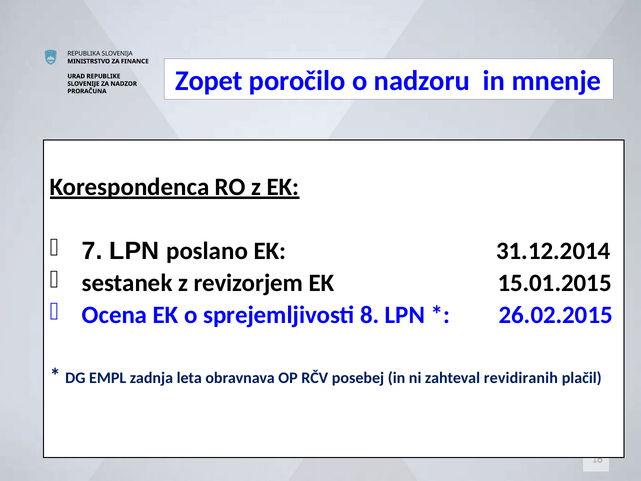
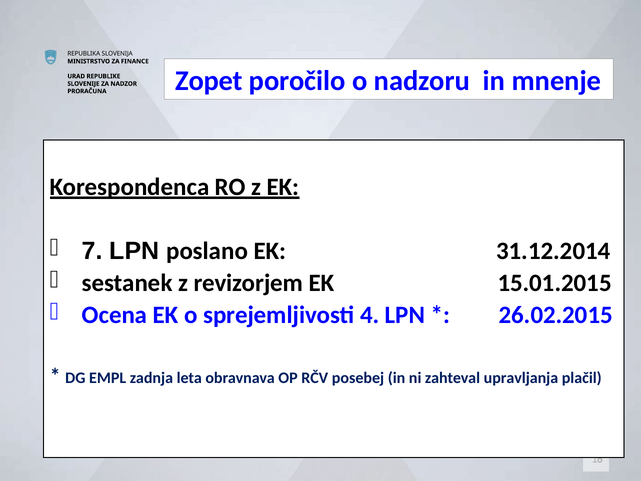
8: 8 -> 4
revidiranih: revidiranih -> upravljanja
